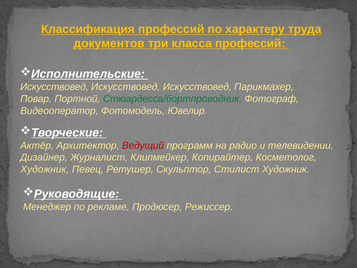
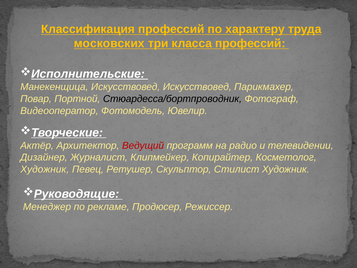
документов: документов -> московских
Искусствовед at (54, 87): Искусствовед -> Манекенщица
Стюардесса/бортпроводник colour: green -> black
